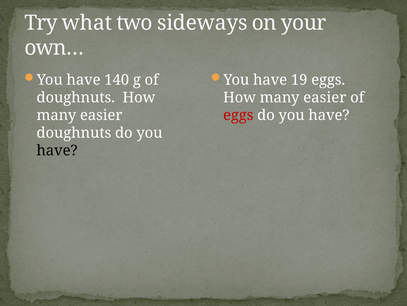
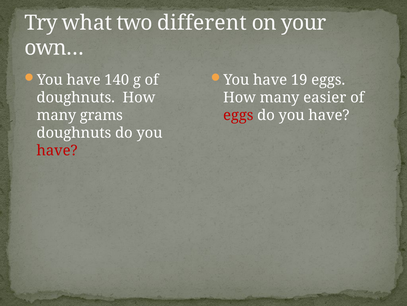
sideways: sideways -> different
easier at (101, 115): easier -> grams
have at (57, 150) colour: black -> red
